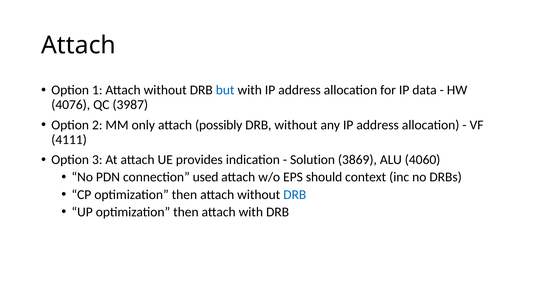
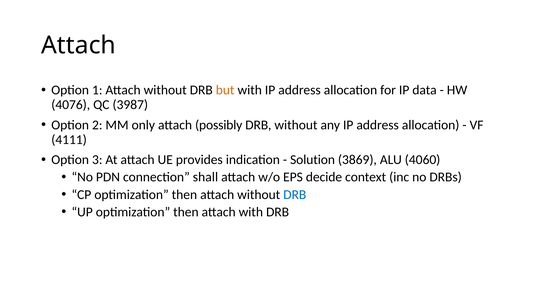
but colour: blue -> orange
used: used -> shall
should: should -> decide
